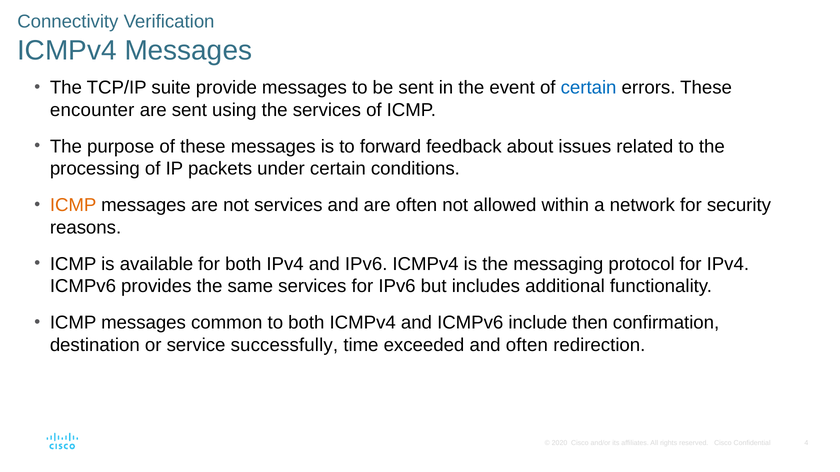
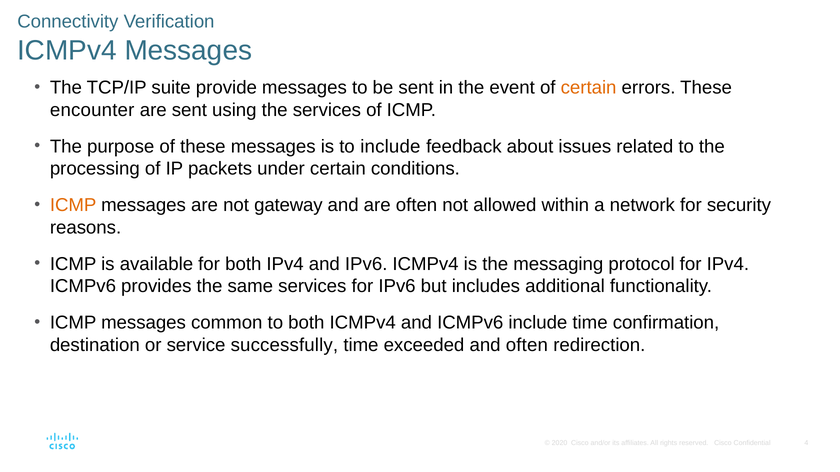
certain at (589, 88) colour: blue -> orange
to forward: forward -> include
not services: services -> gateway
include then: then -> time
